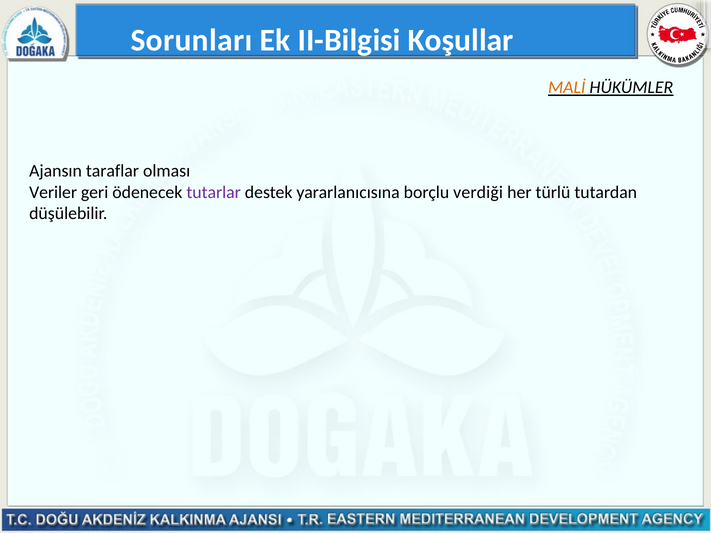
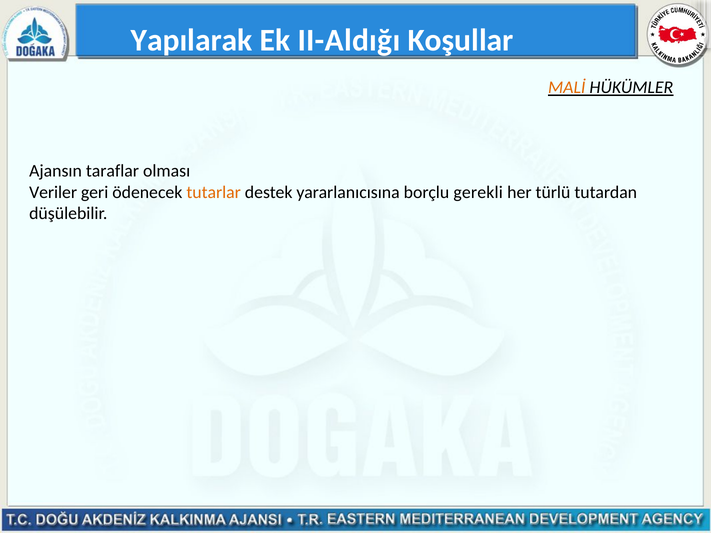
Sorunları: Sorunları -> Yapılarak
II-Bilgisi: II-Bilgisi -> II-Aldığı
tutarlar colour: purple -> orange
verdiği: verdiği -> gerekli
